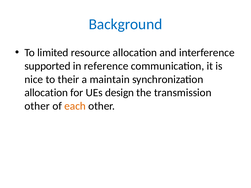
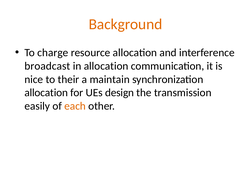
Background colour: blue -> orange
limited: limited -> charge
supported: supported -> broadcast
in reference: reference -> allocation
other at (37, 106): other -> easily
